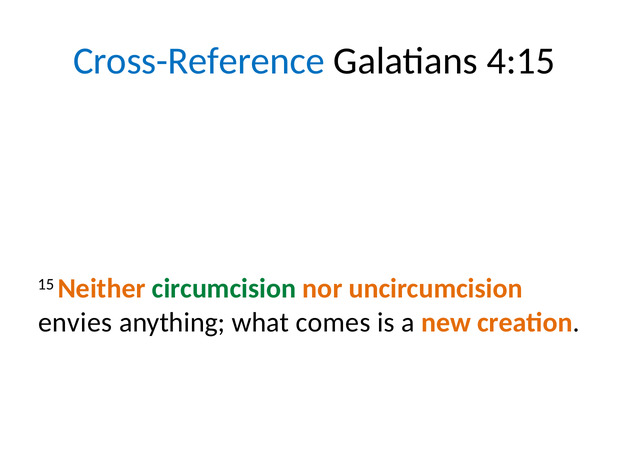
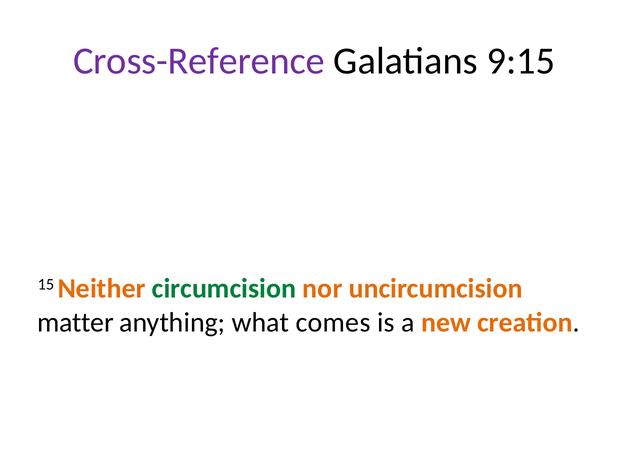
Cross-Reference colour: blue -> purple
4:15: 4:15 -> 9:15
envies: envies -> matter
